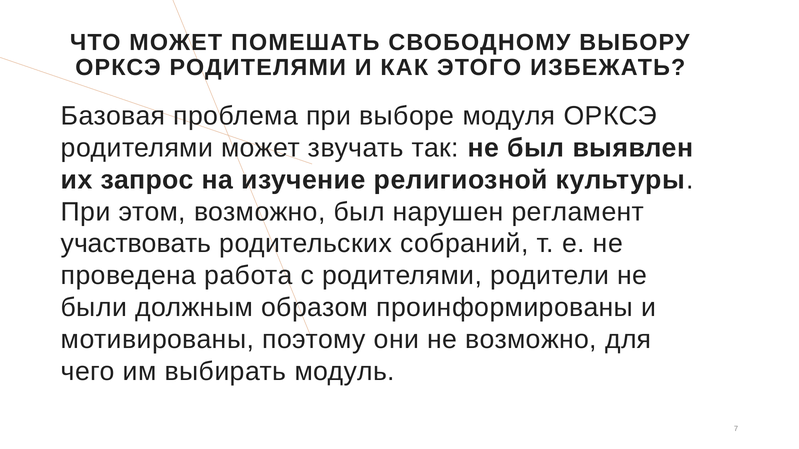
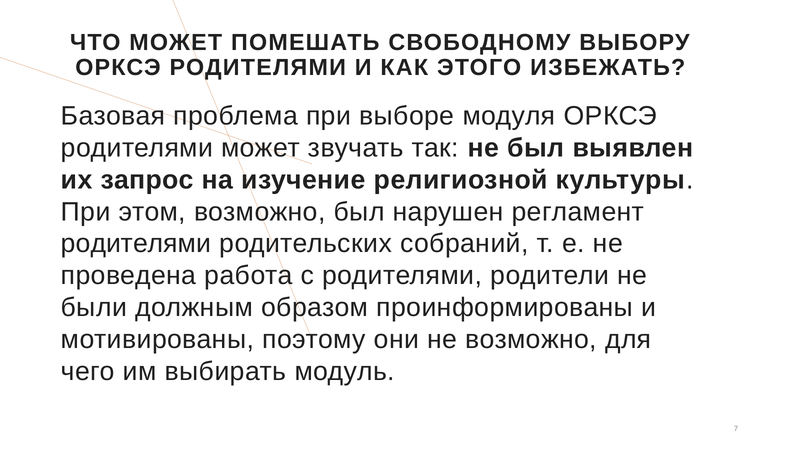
участвовать at (136, 244): участвовать -> родителями
